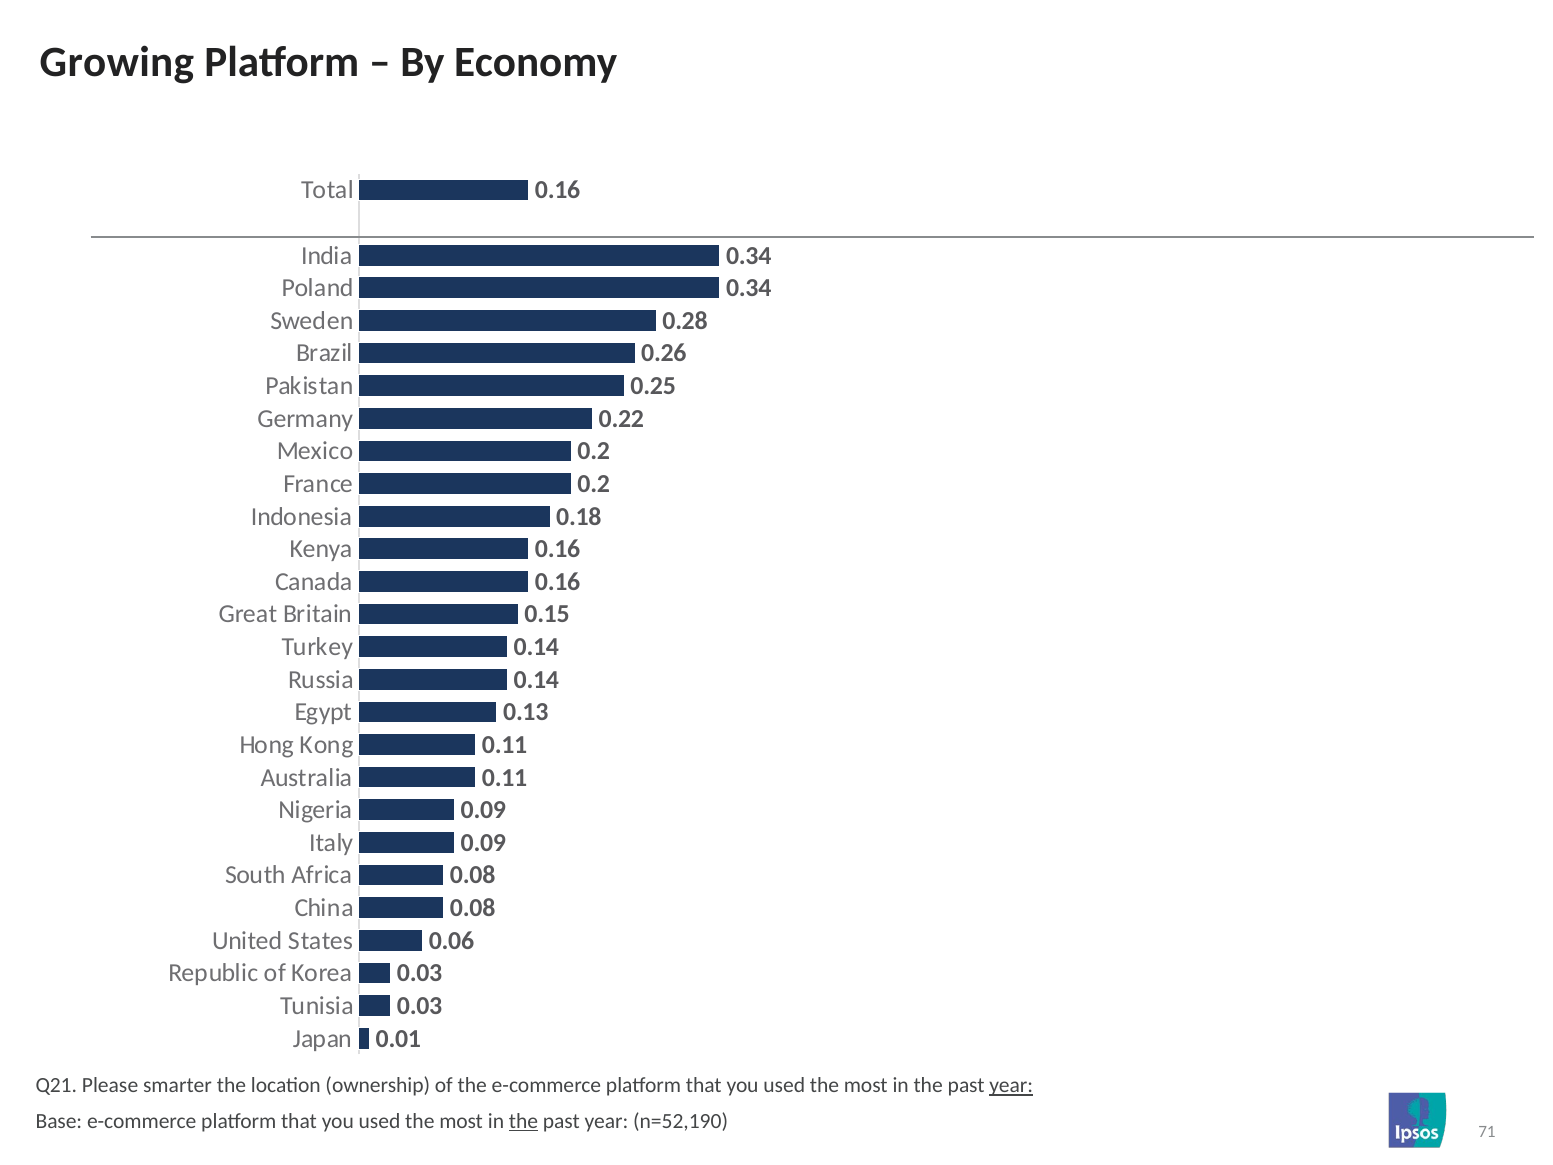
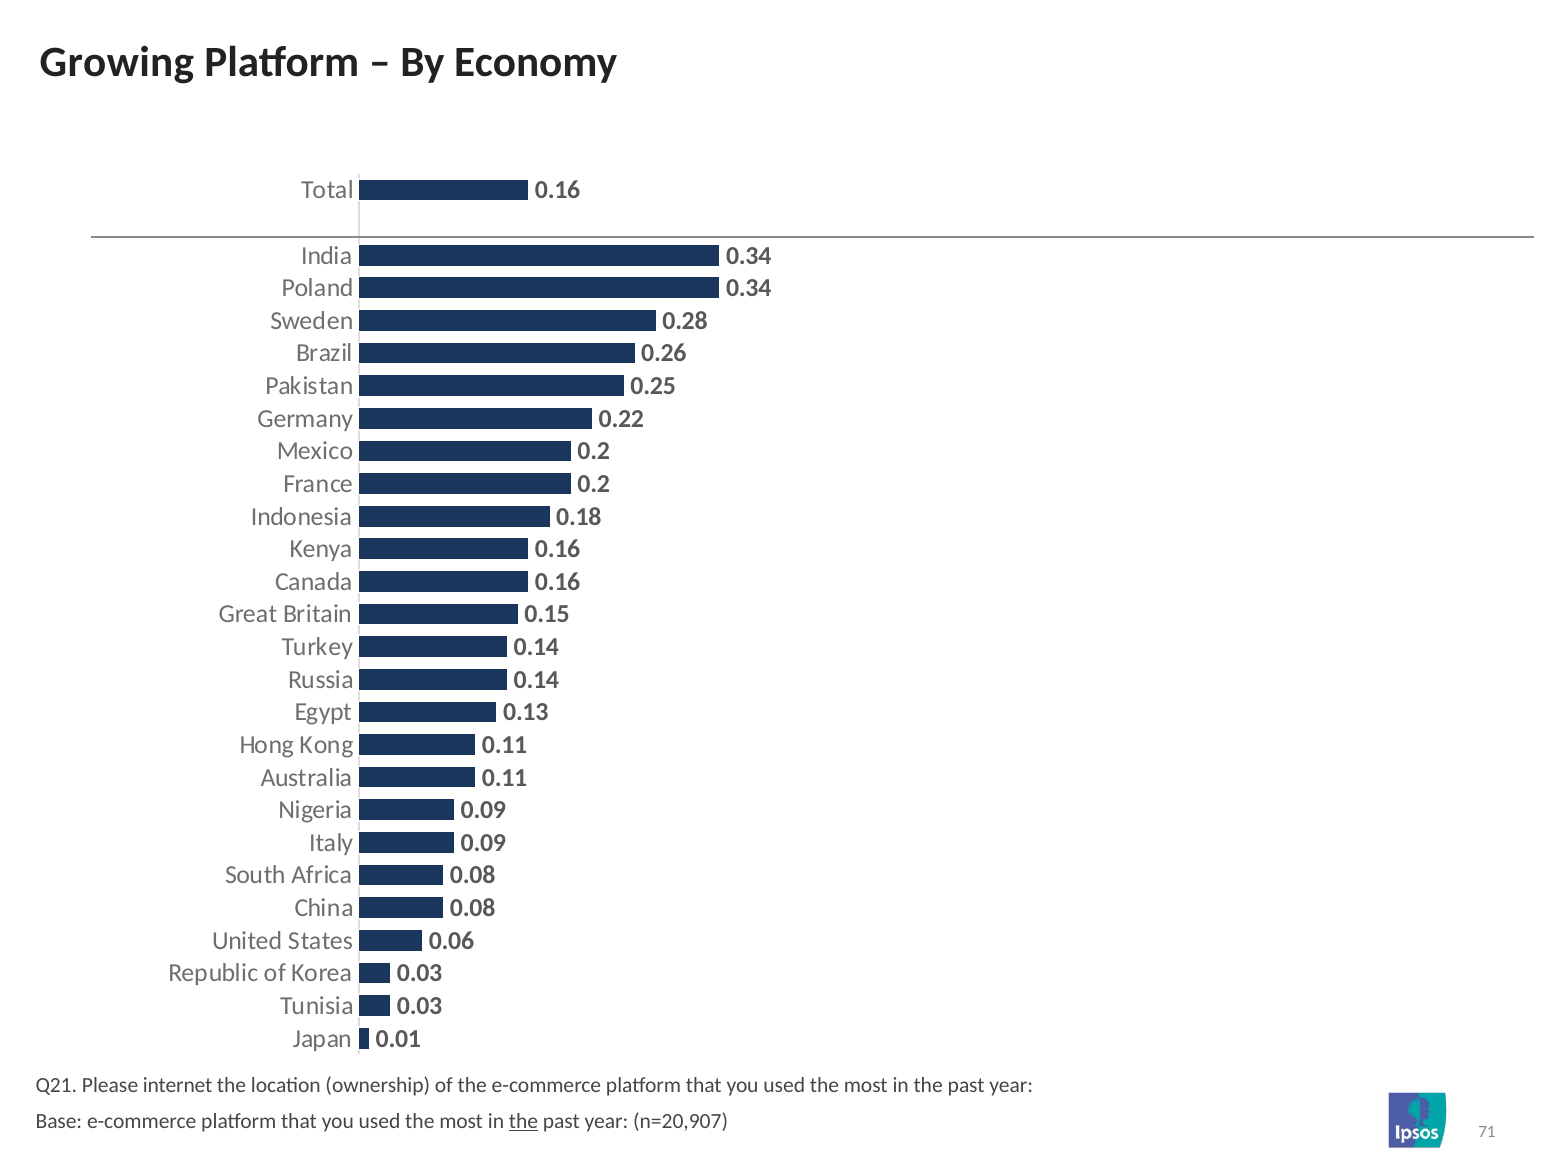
smarter: smarter -> internet
year at (1011, 1086) underline: present -> none
n=52,190: n=52,190 -> n=20,907
